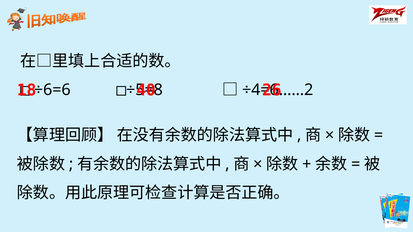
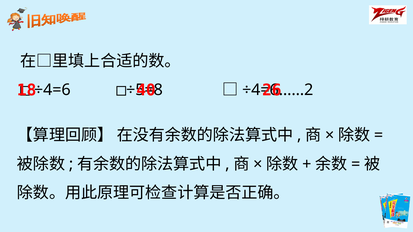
÷6=6: ÷6=6 -> ÷4=6
